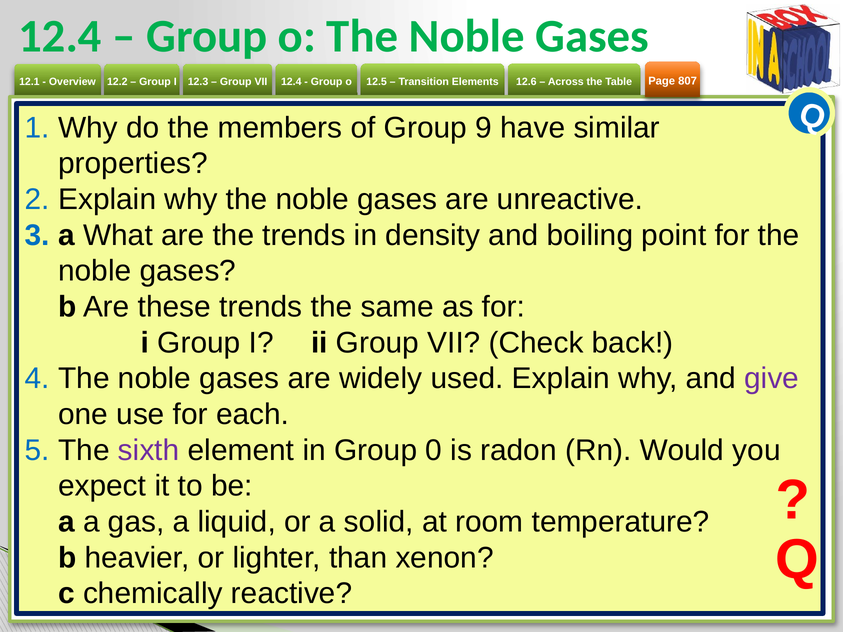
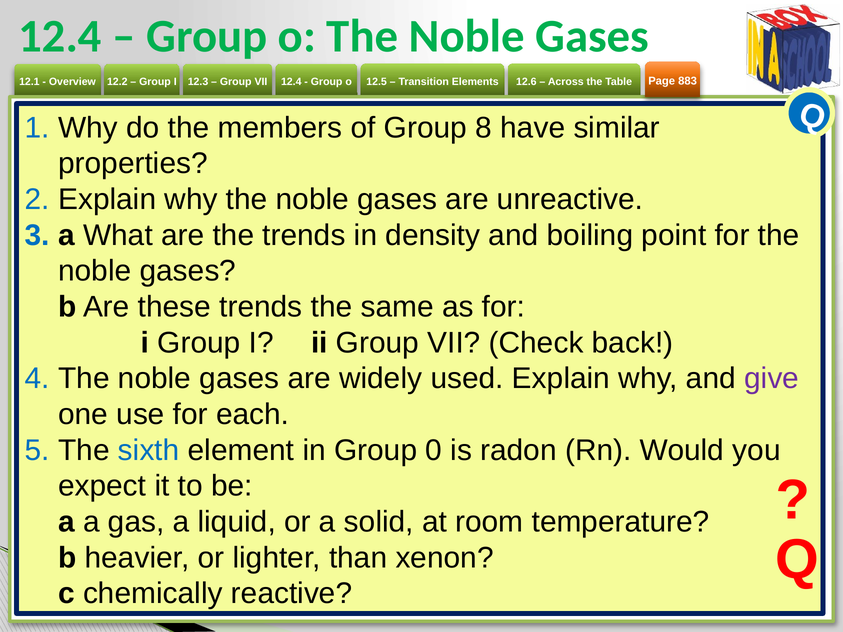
807: 807 -> 883
9: 9 -> 8
sixth colour: purple -> blue
